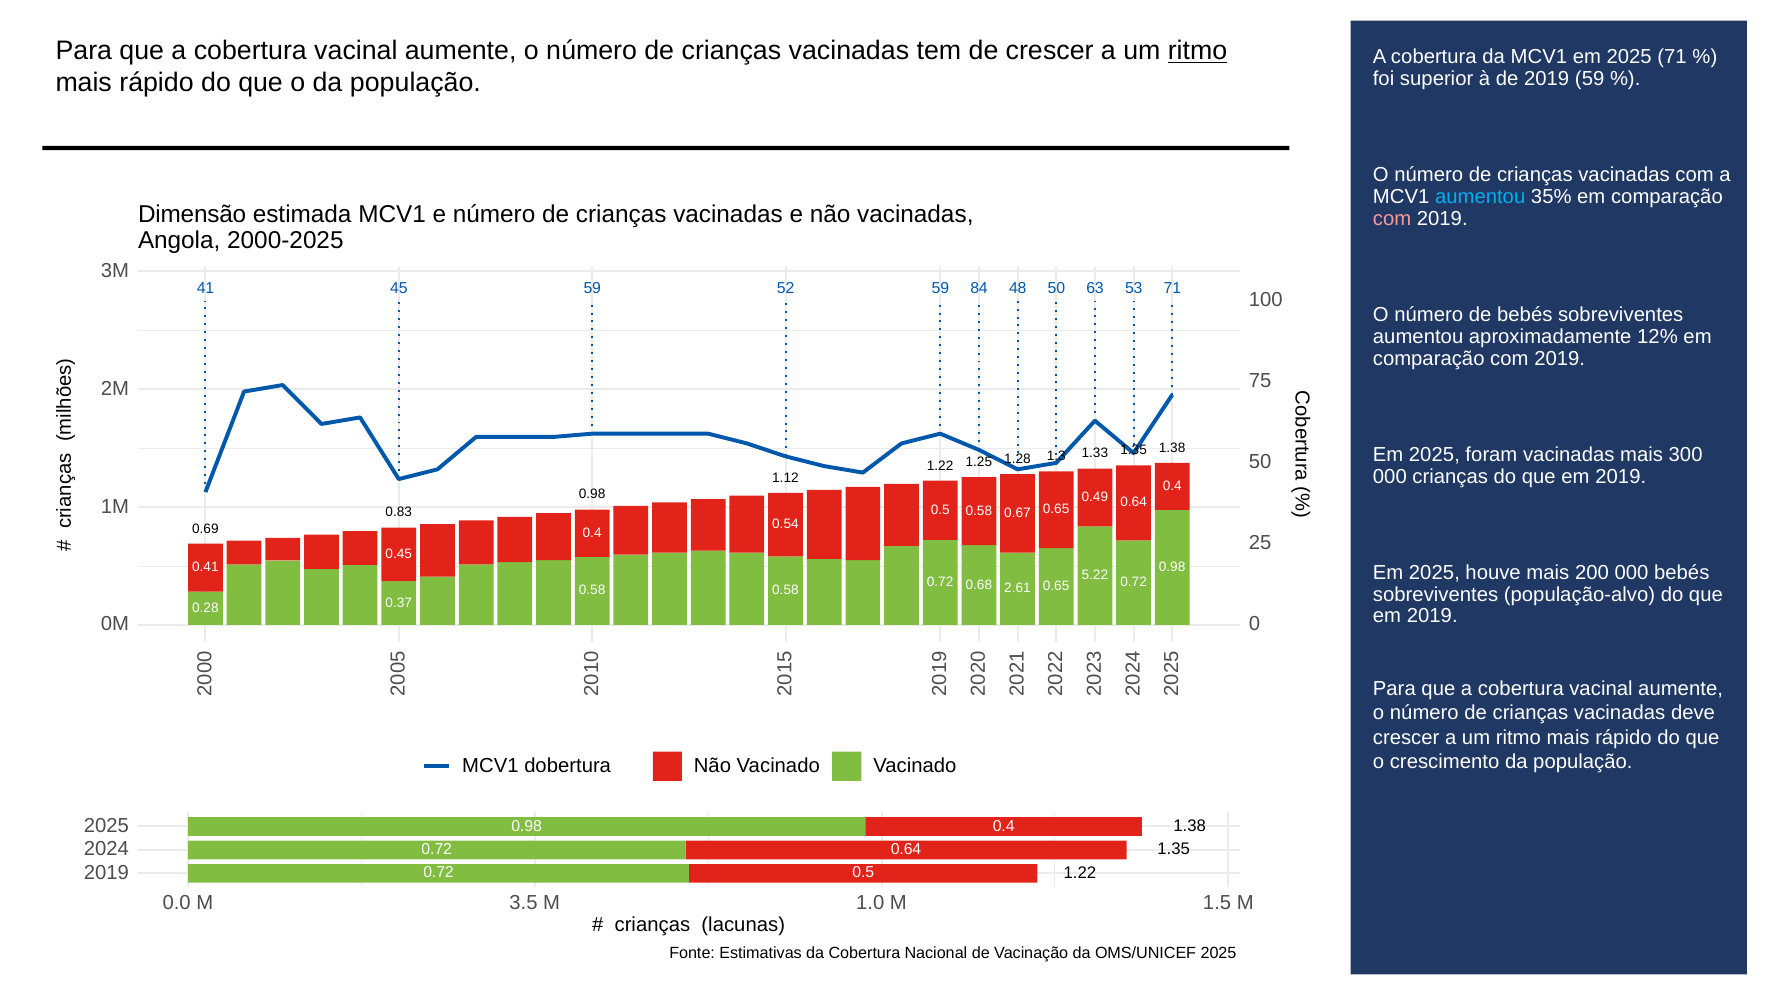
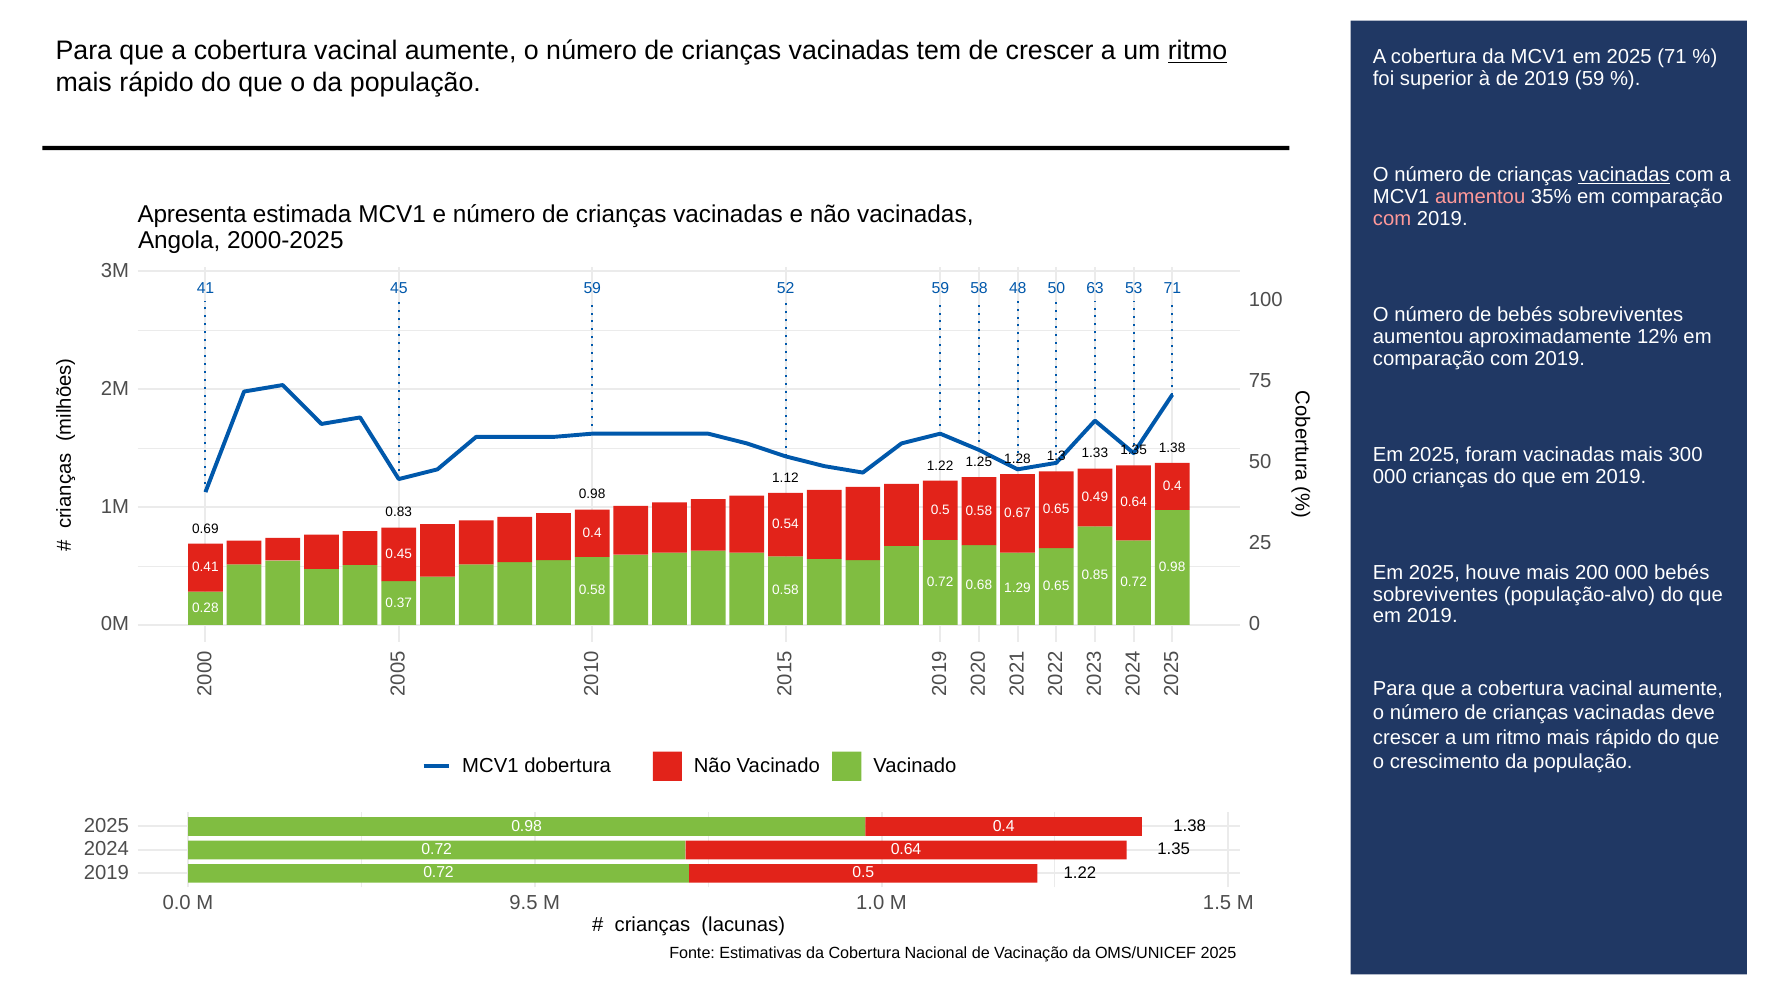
vacinadas at (1624, 175) underline: none -> present
aumentou at (1480, 197) colour: light blue -> pink
Dimensão: Dimensão -> Apresenta
84: 84 -> 58
5.22: 5.22 -> 0.85
2.61: 2.61 -> 1.29
3.5: 3.5 -> 9.5
